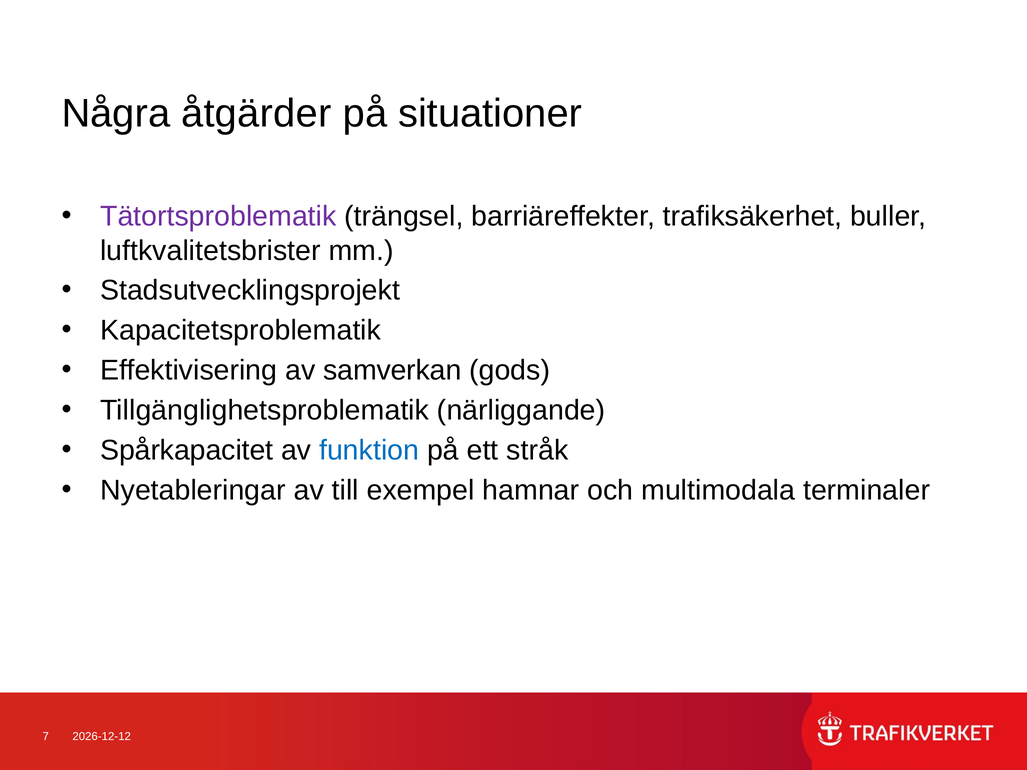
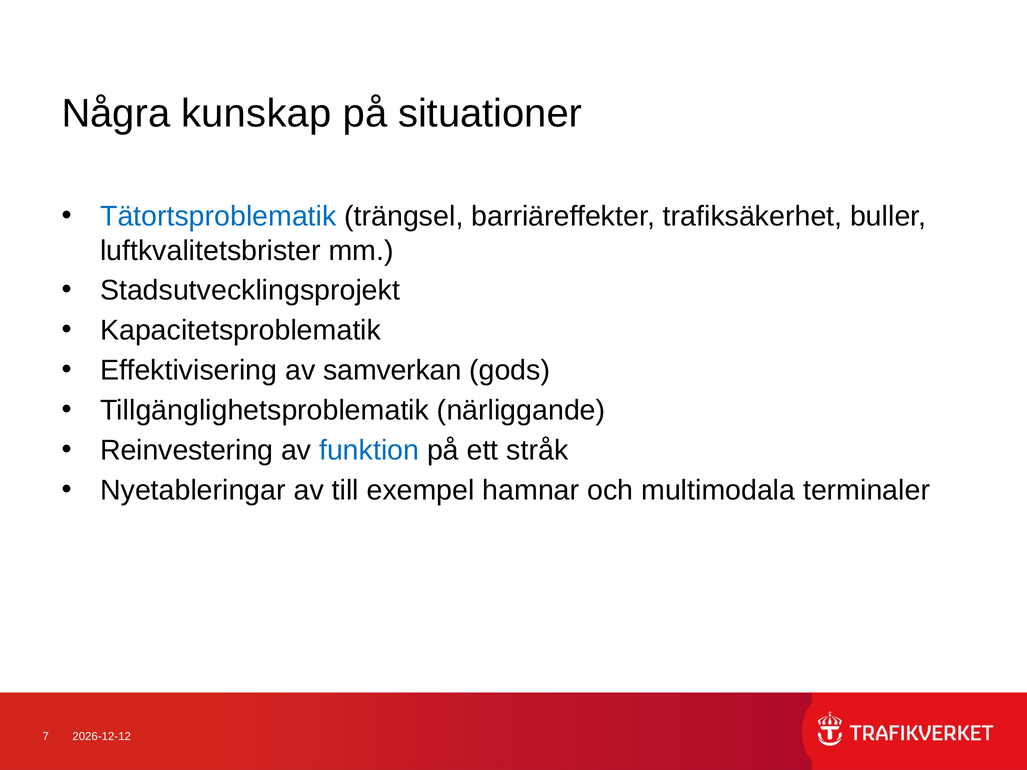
åtgärder: åtgärder -> kunskap
Tätortsproblematik colour: purple -> blue
Spårkapacitet: Spårkapacitet -> Reinvestering
